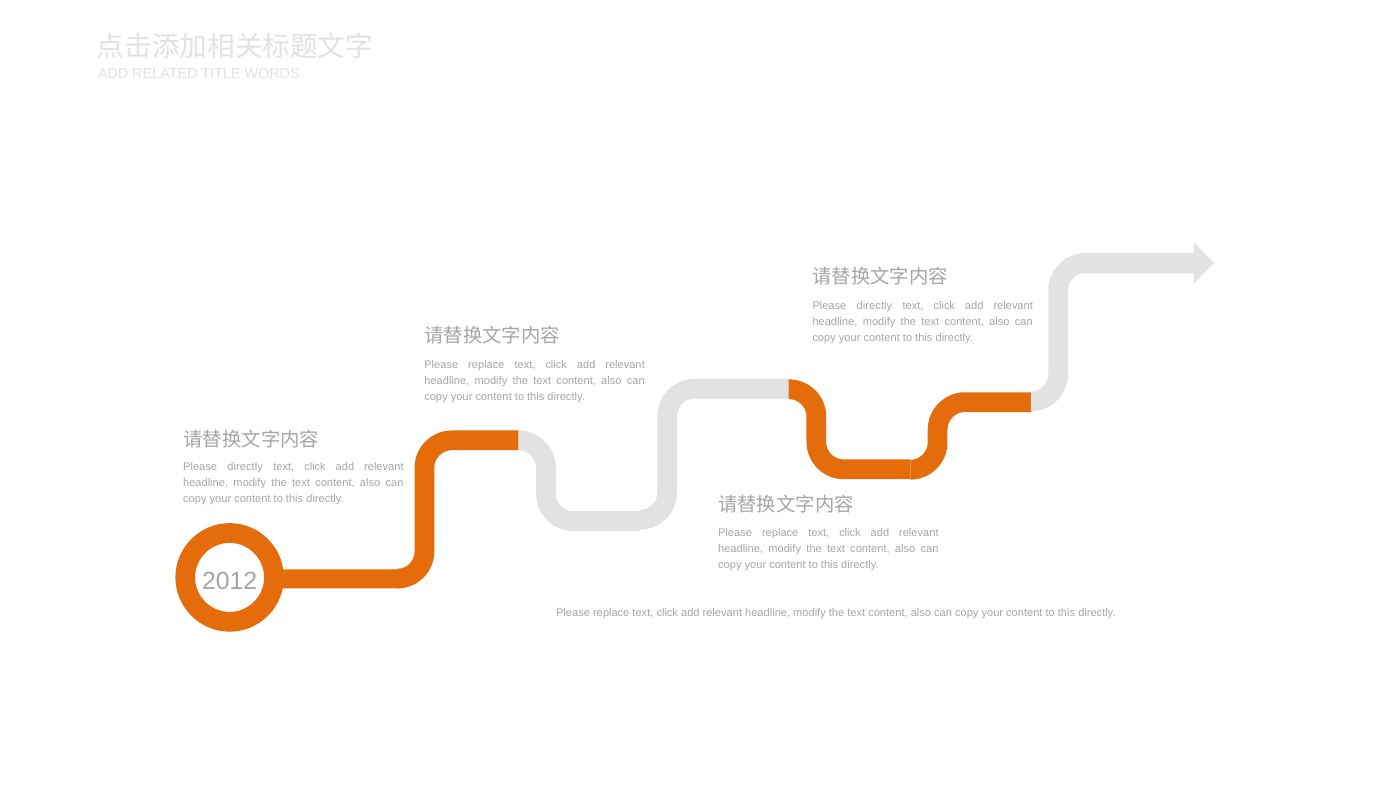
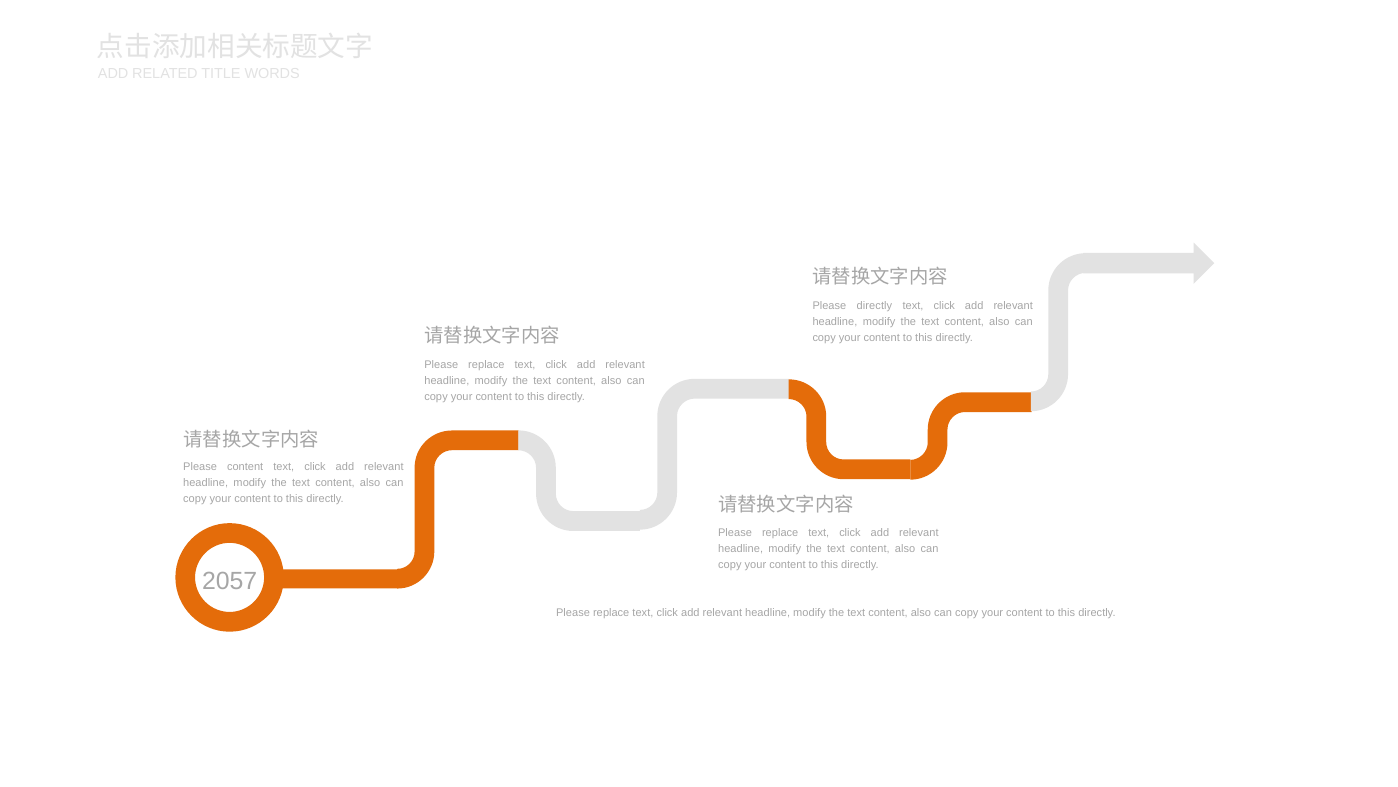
directly at (245, 466): directly -> content
2012: 2012 -> 2057
